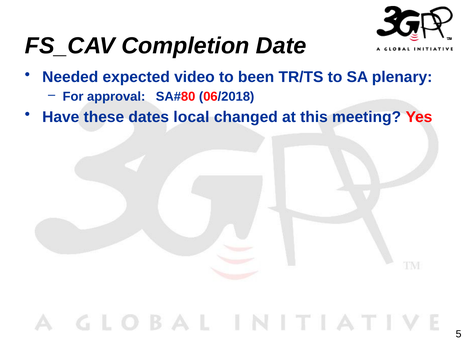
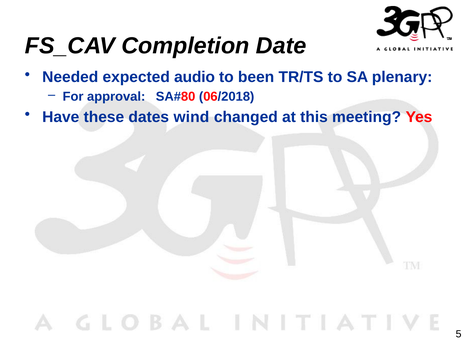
video: video -> audio
local: local -> wind
